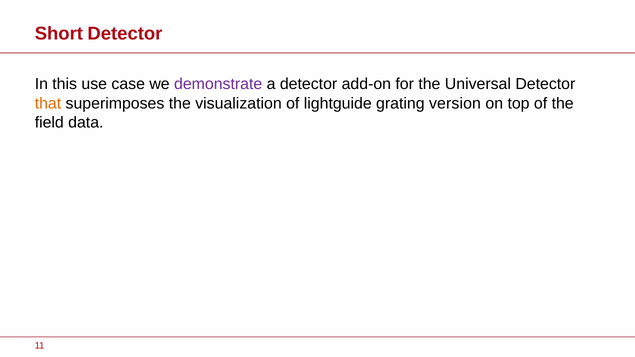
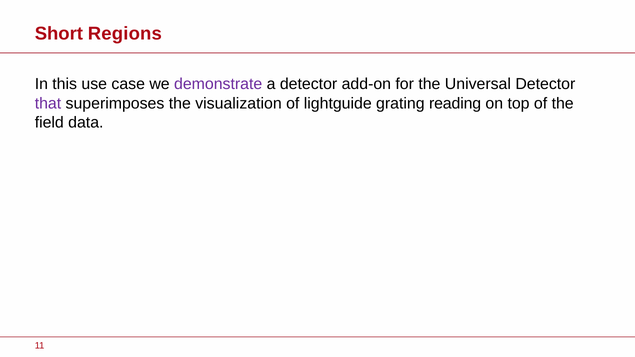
Short Detector: Detector -> Regions
that colour: orange -> purple
version: version -> reading
